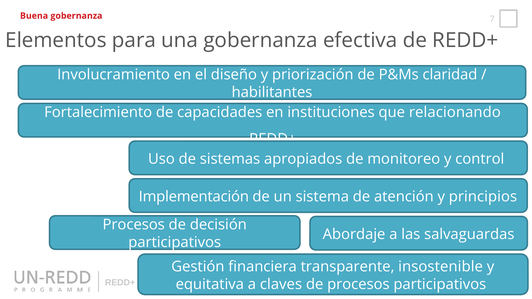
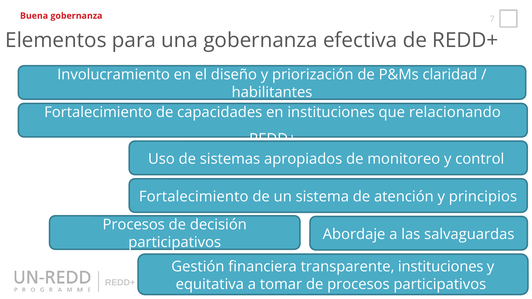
Implementación at (194, 197): Implementación -> Fortalecimiento
transparente insostenible: insostenible -> instituciones
claves: claves -> tomar
